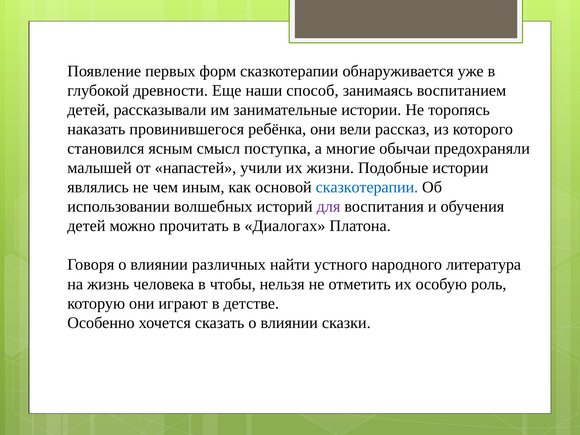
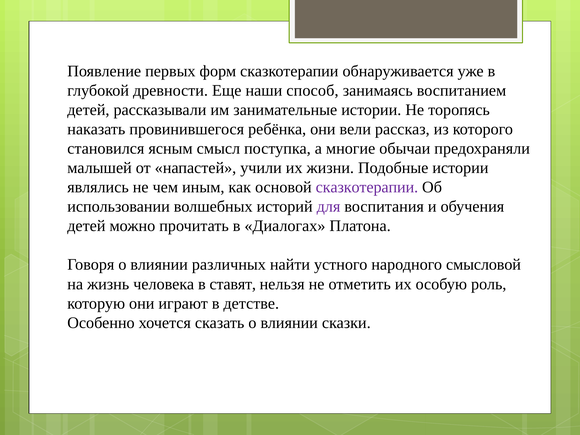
сказкотерапии at (367, 187) colour: blue -> purple
литература: литература -> смысловой
чтобы: чтобы -> ставят
